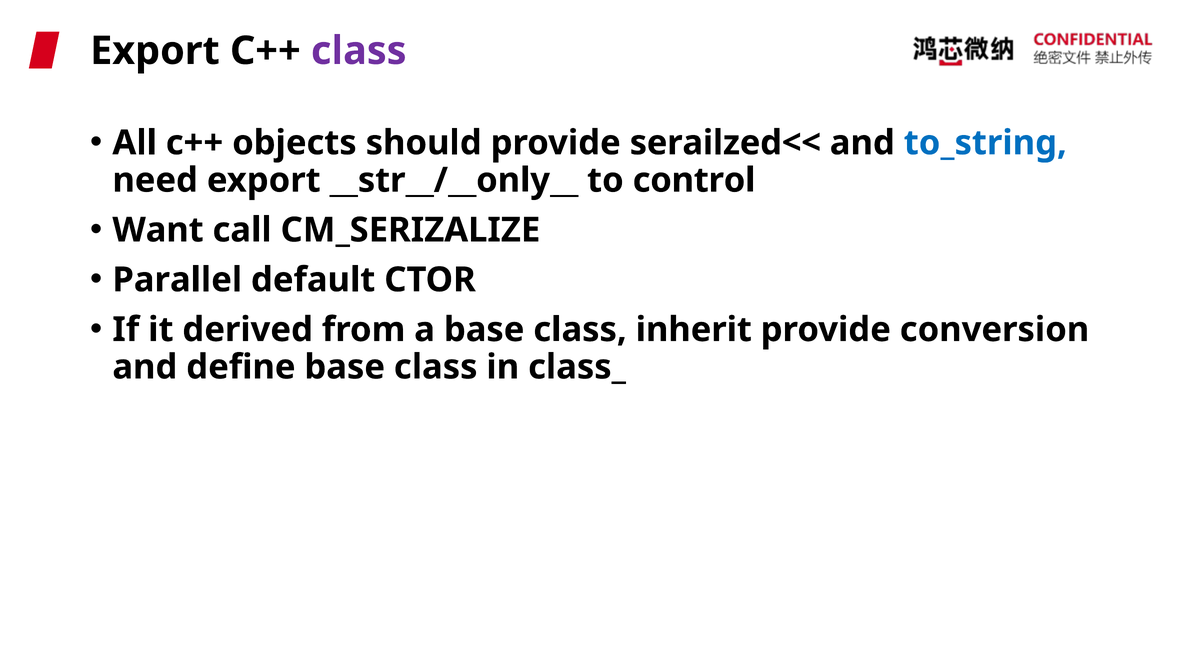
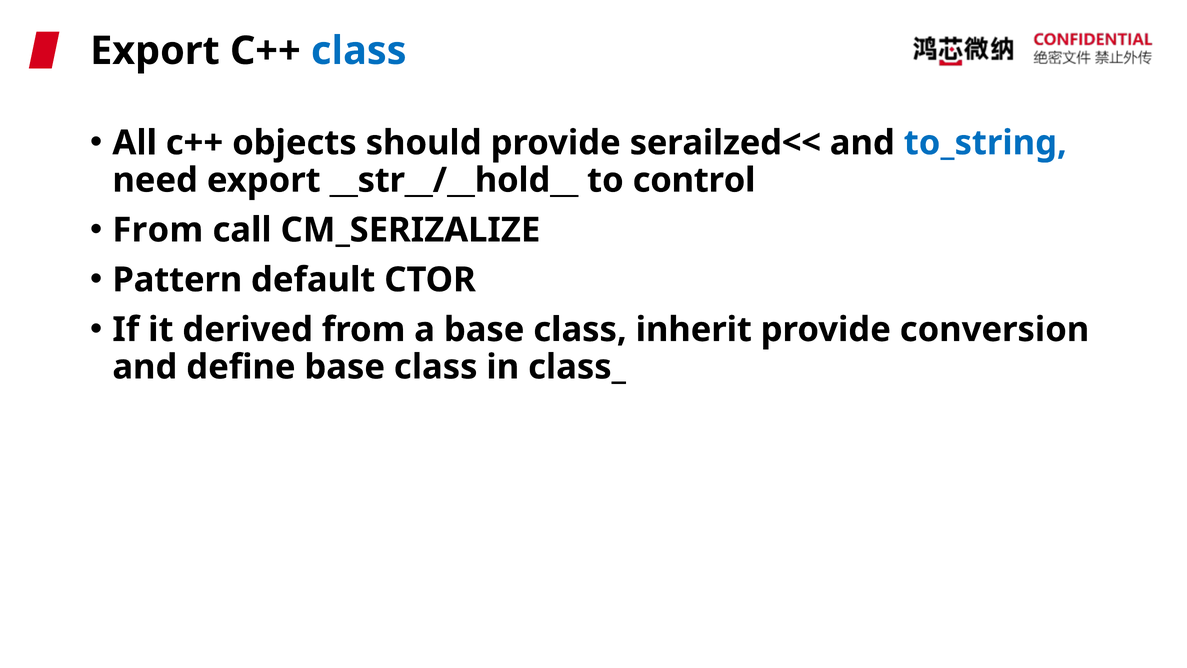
class at (359, 51) colour: purple -> blue
__str__/__only__: __str__/__only__ -> __str__/__hold__
Want at (158, 230): Want -> From
Parallel: Parallel -> Pattern
